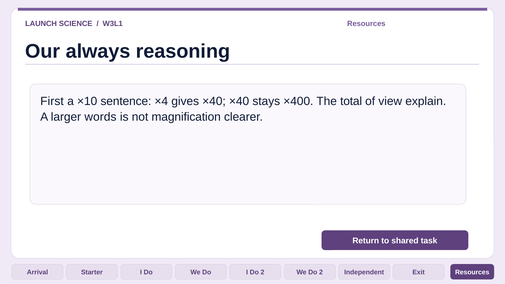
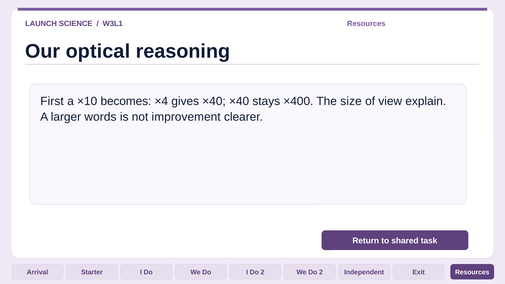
always: always -> optical
sentence: sentence -> becomes
total: total -> size
magnification: magnification -> improvement
